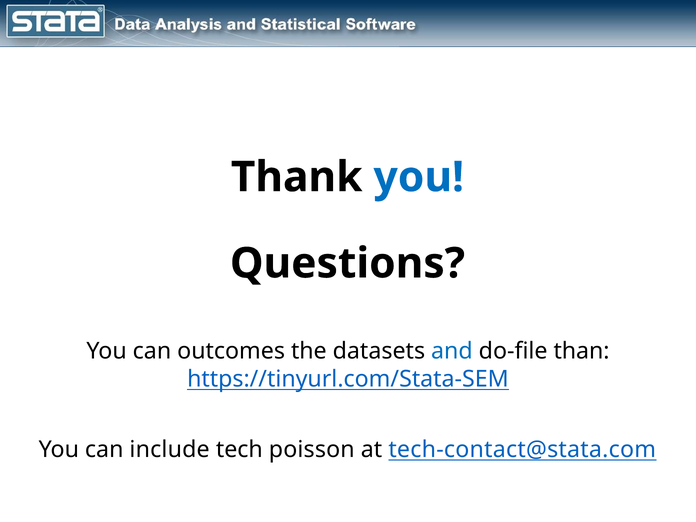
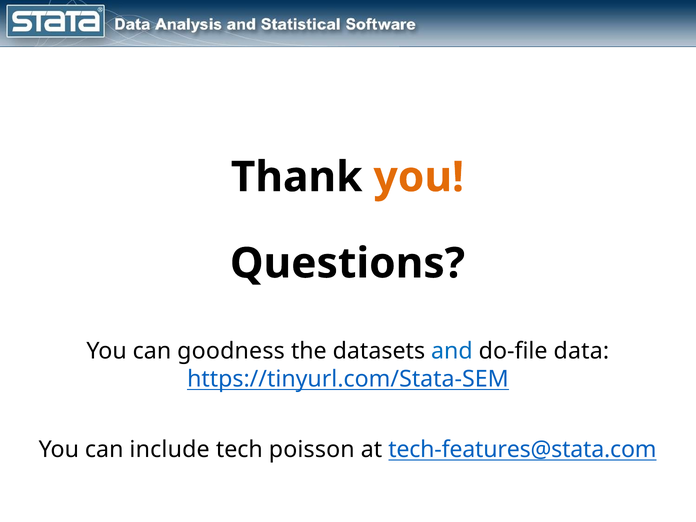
you at (419, 177) colour: blue -> orange
outcomes: outcomes -> goodness
than: than -> data
tech-contact@stata.com: tech-contact@stata.com -> tech-features@stata.com
